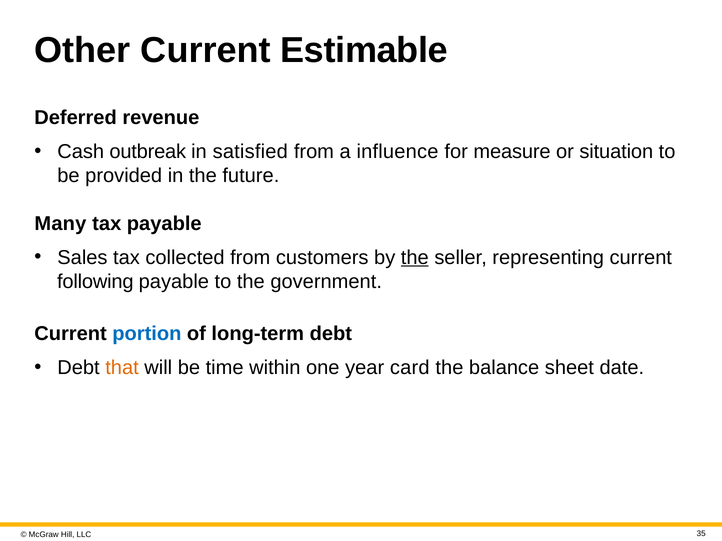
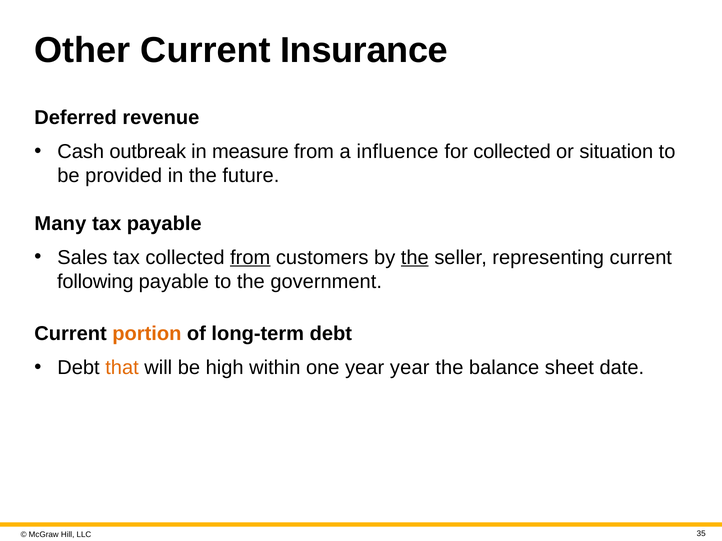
Estimable: Estimable -> Insurance
satisfied: satisfied -> measure
for measure: measure -> collected
from at (250, 258) underline: none -> present
portion colour: blue -> orange
time: time -> high
year card: card -> year
